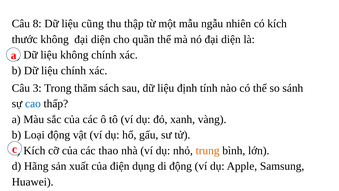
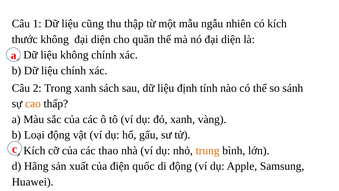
8: 8 -> 1
3: 3 -> 2
Trong thăm: thăm -> xanh
cao colour: blue -> orange
dụng: dụng -> quốc
